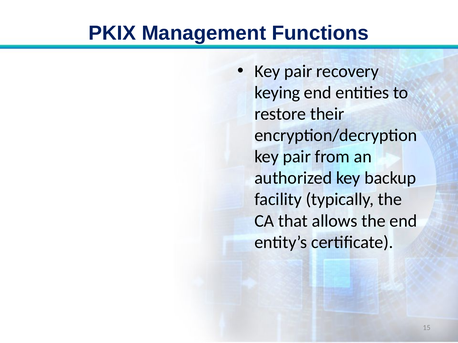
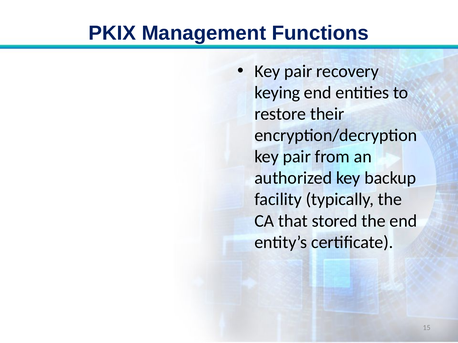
allows: allows -> stored
